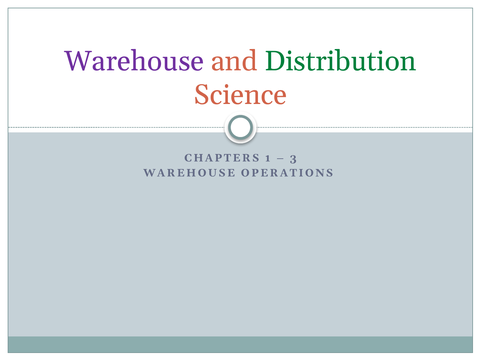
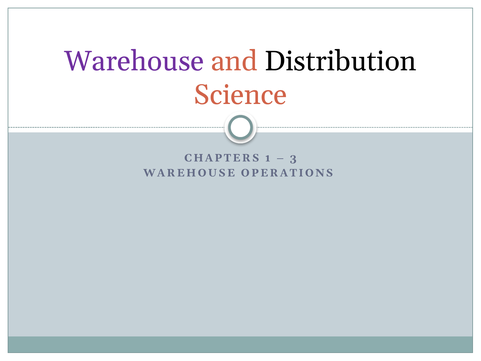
Distribution colour: green -> black
